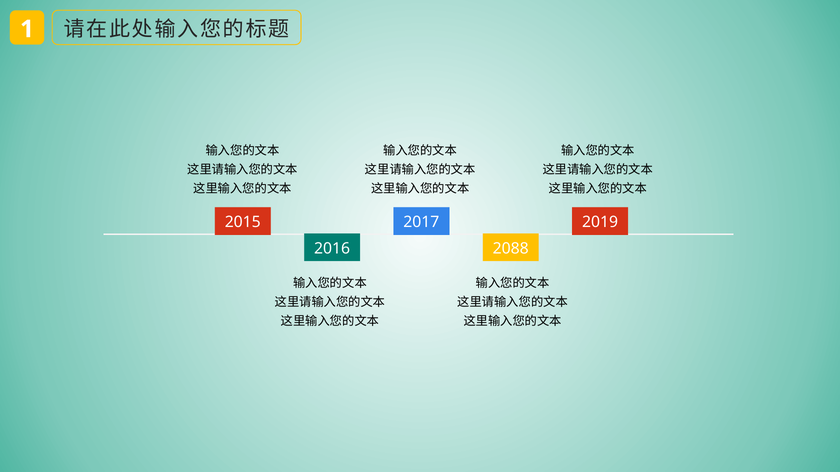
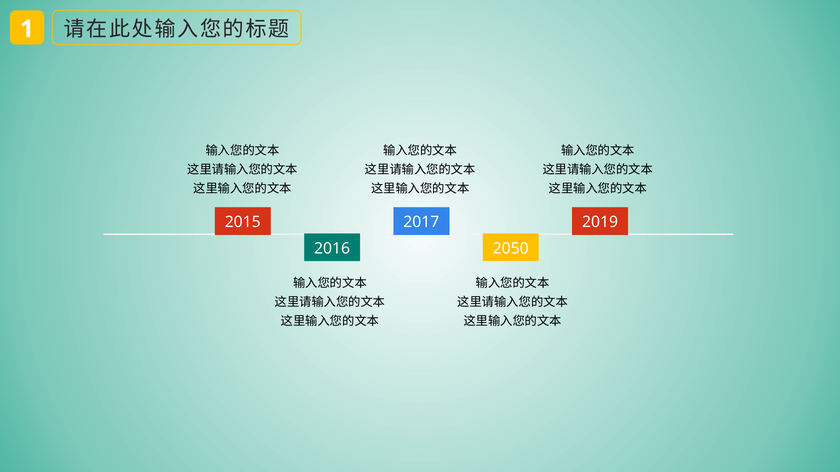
2088: 2088 -> 2050
